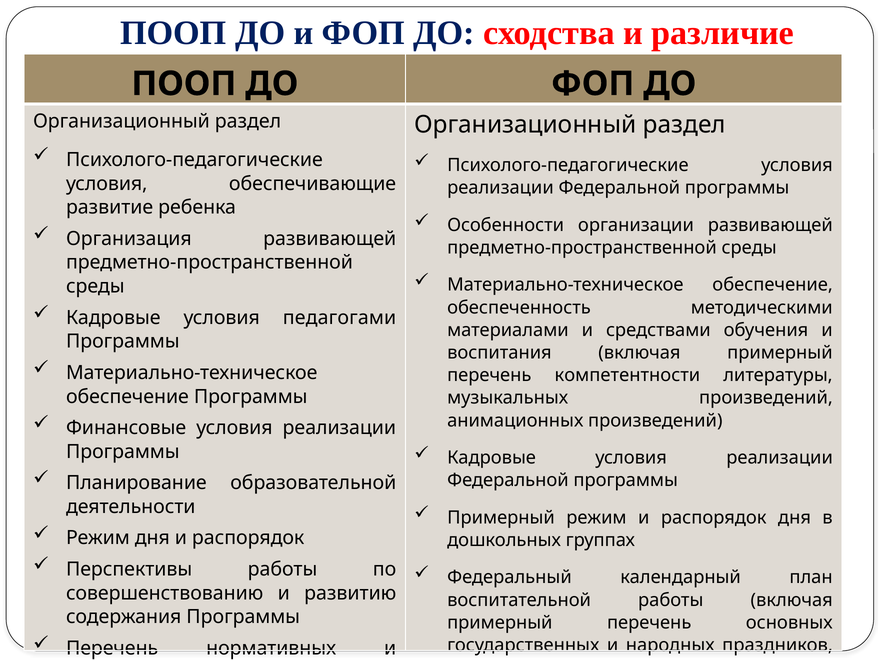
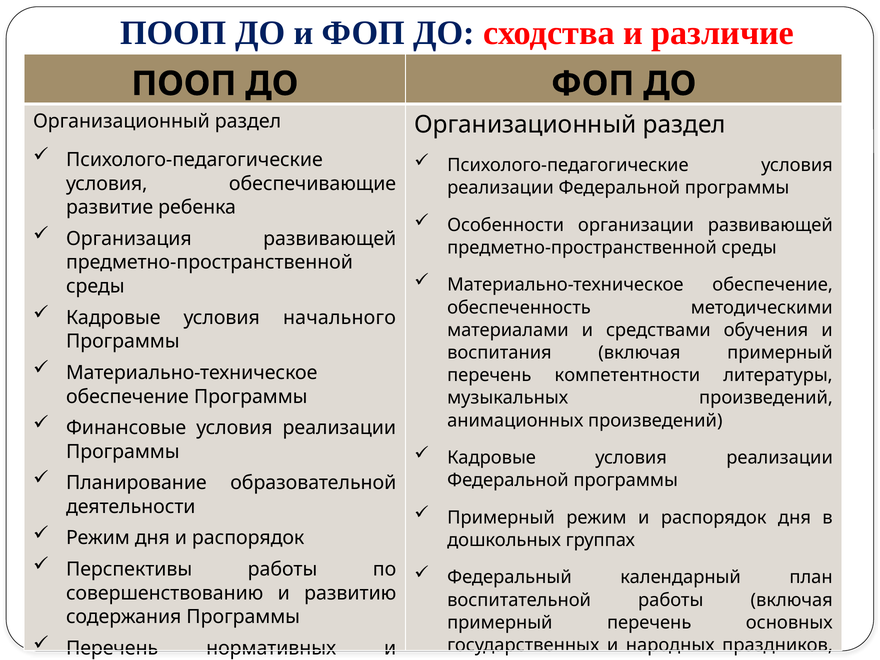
педагогами: педагогами -> начального
